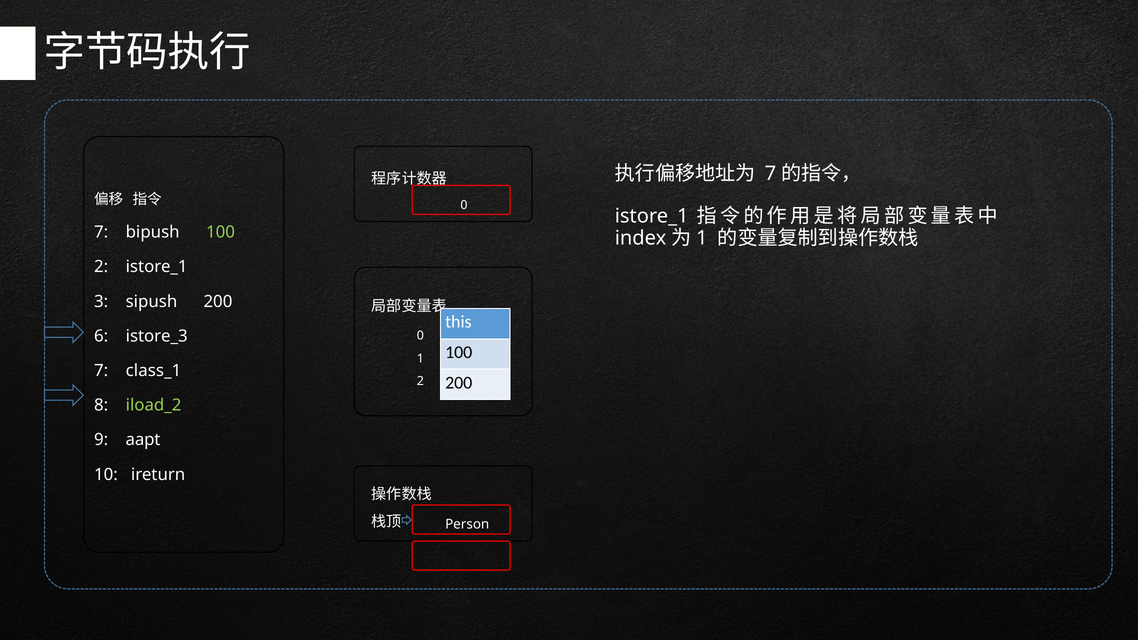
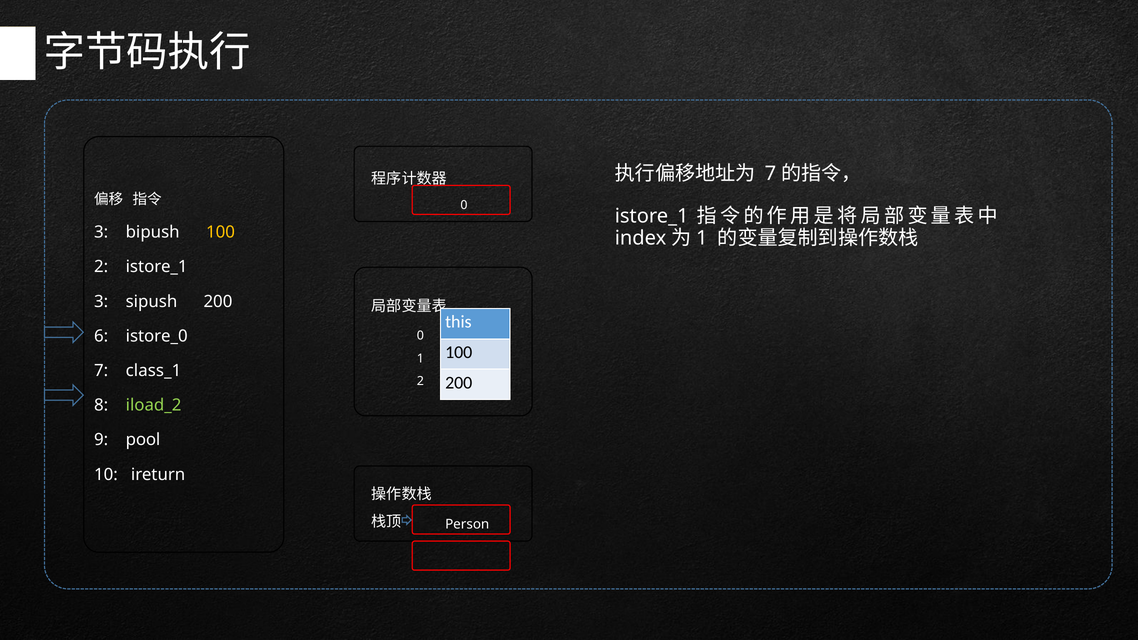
7 at (101, 232): 7 -> 3
100 at (220, 232) colour: light green -> yellow
istore_3: istore_3 -> istore_0
aapt: aapt -> pool
